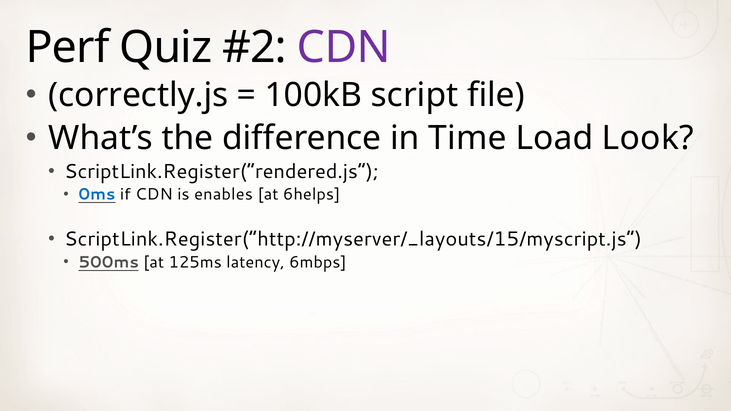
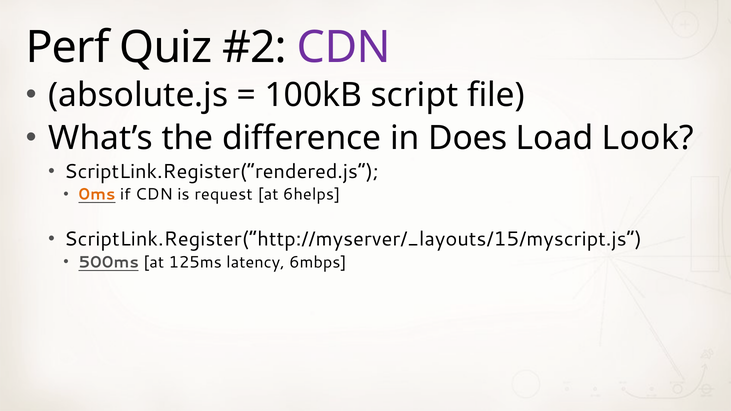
correctly.js: correctly.js -> absolute.js
Time: Time -> Does
0ms colour: blue -> orange
enables: enables -> request
